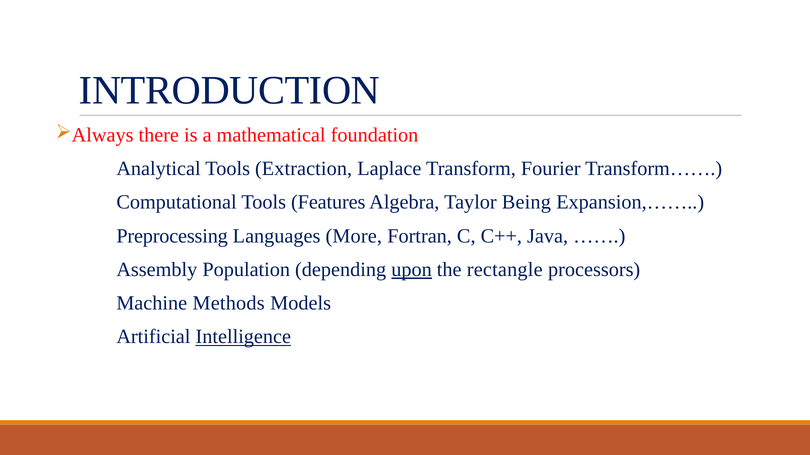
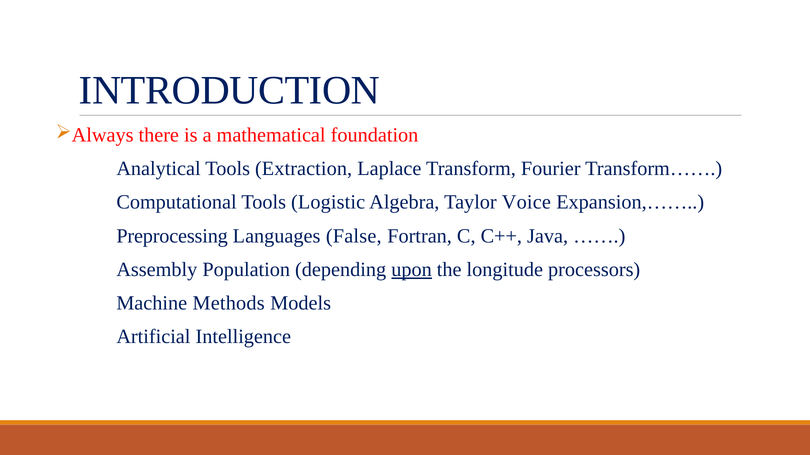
Features: Features -> Logistic
Being: Being -> Voice
More: More -> False
rectangle: rectangle -> longitude
Intelligence underline: present -> none
